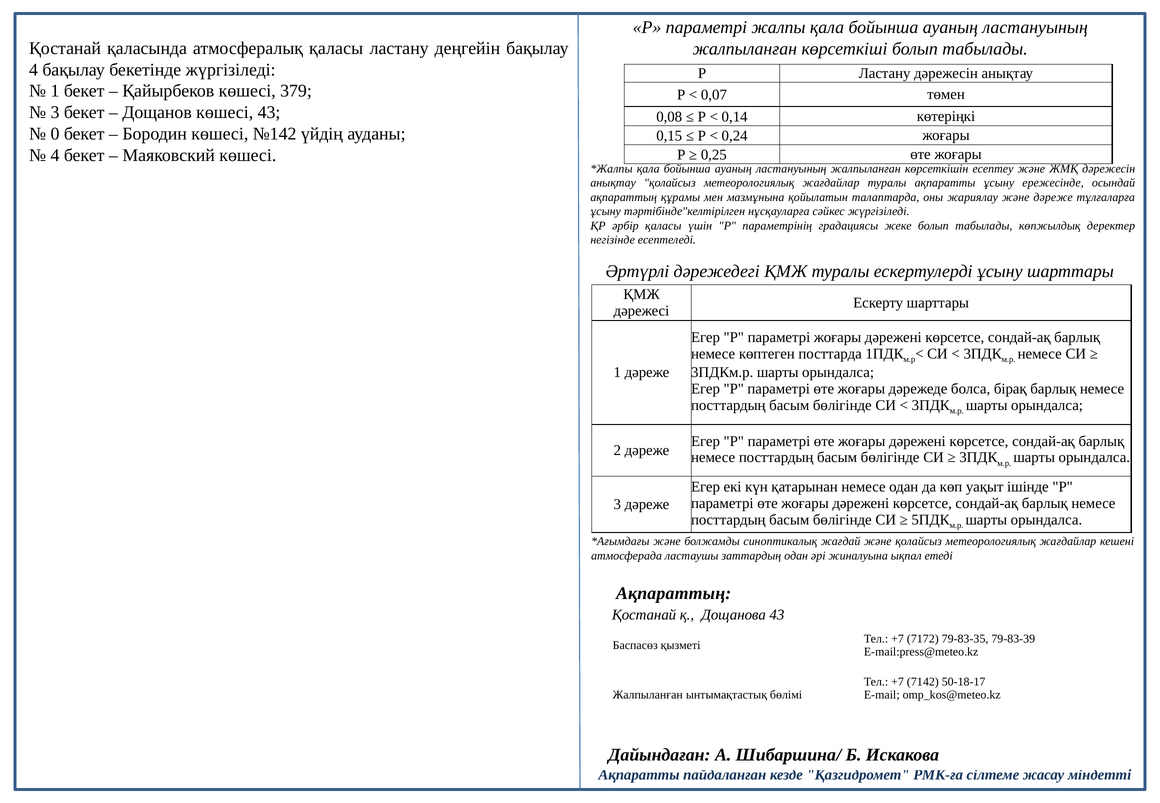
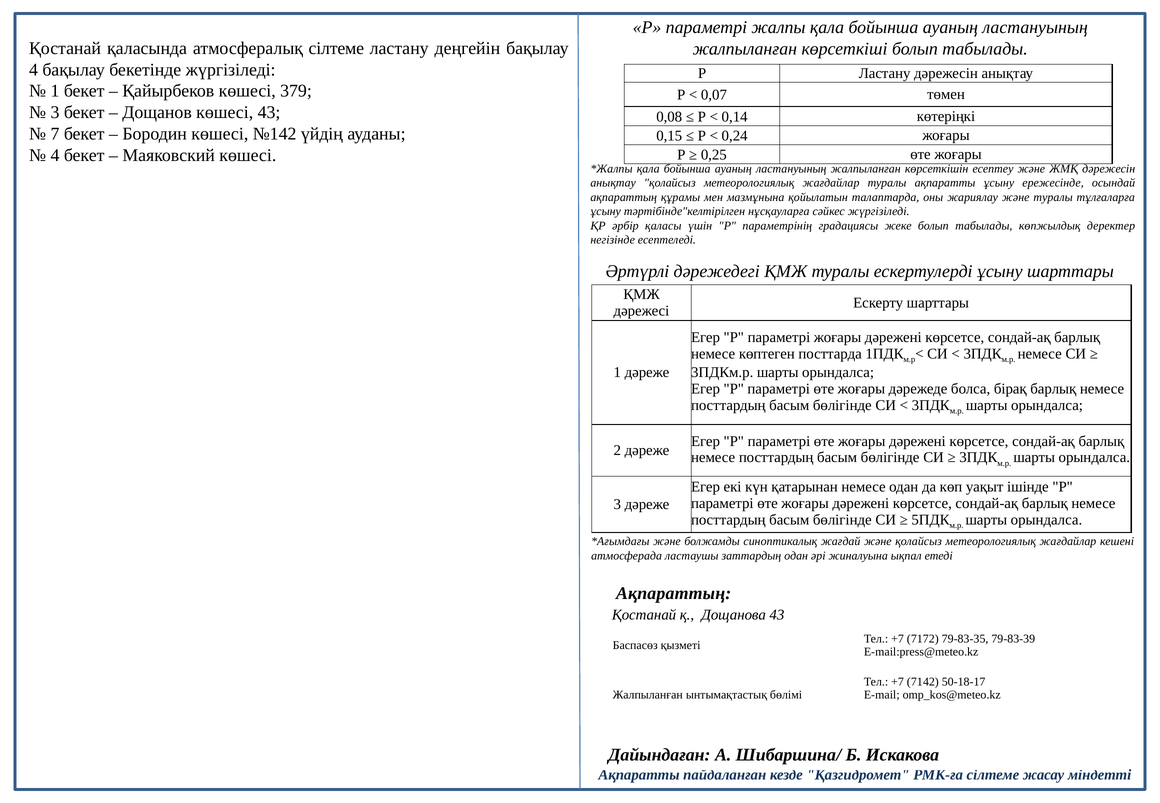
атмосфералық қаласы: қаласы -> сілтеме
0: 0 -> 7
және дәреже: дәреже -> туралы
